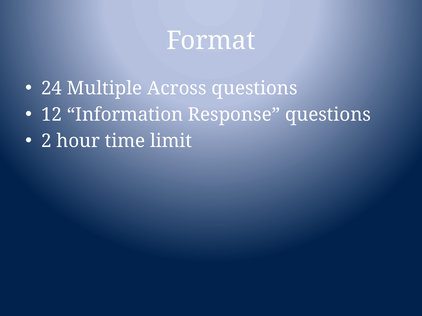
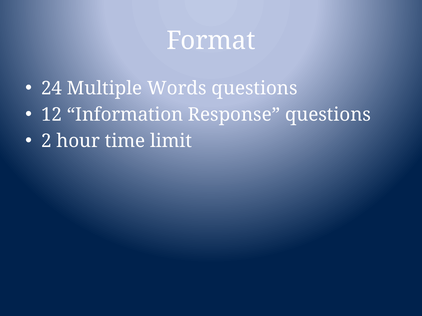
Across: Across -> Words
